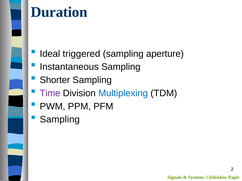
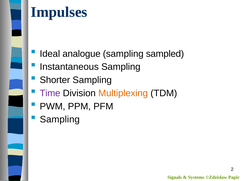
Duration: Duration -> Impulses
triggered: triggered -> analogue
aperture: aperture -> sampled
Multiplexing colour: blue -> orange
